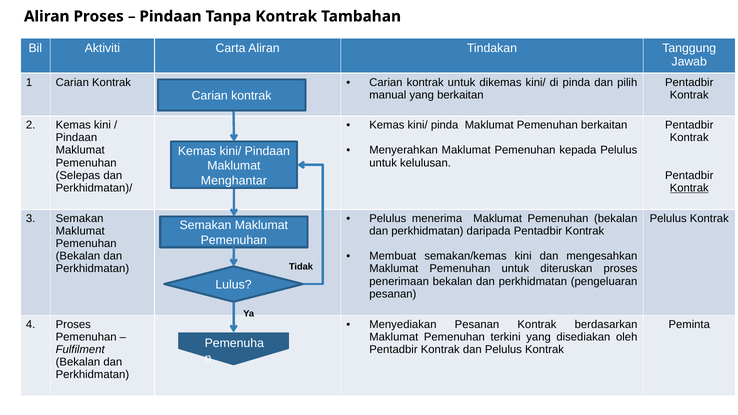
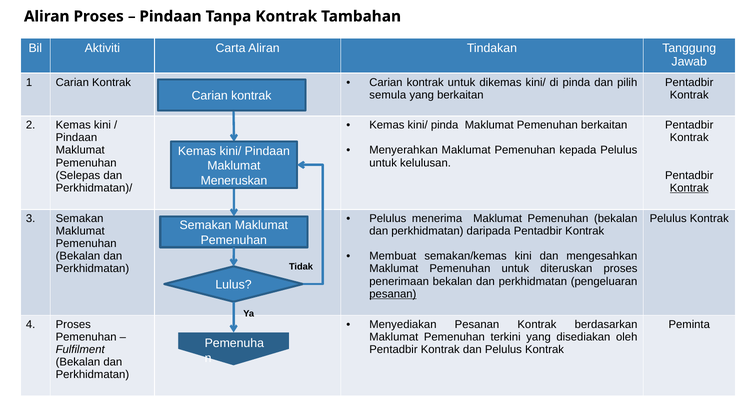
manual: manual -> semula
Menghantar: Menghantar -> Meneruskan
pesanan at (393, 294) underline: none -> present
